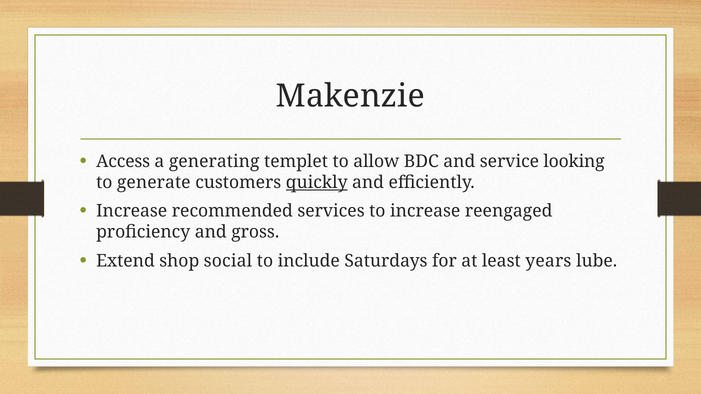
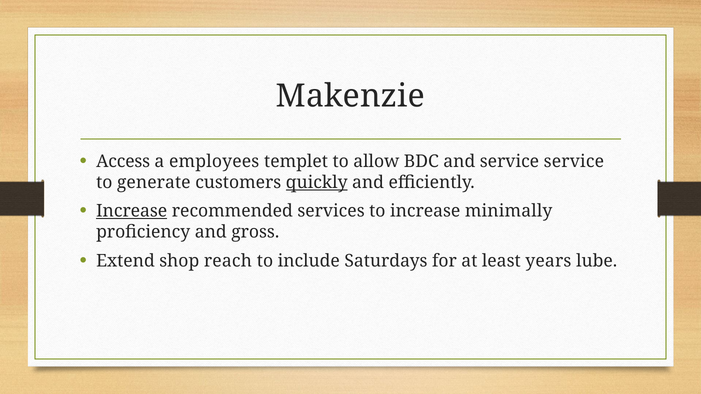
generating: generating -> employees
service looking: looking -> service
Increase at (132, 211) underline: none -> present
reengaged: reengaged -> minimally
social: social -> reach
